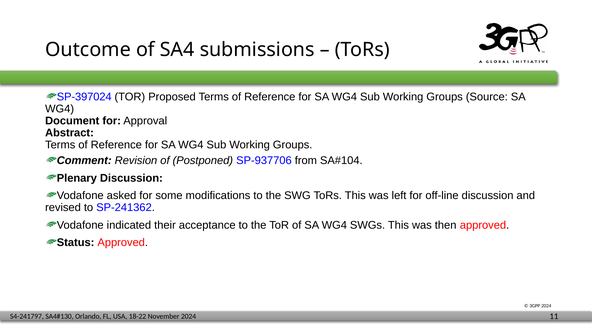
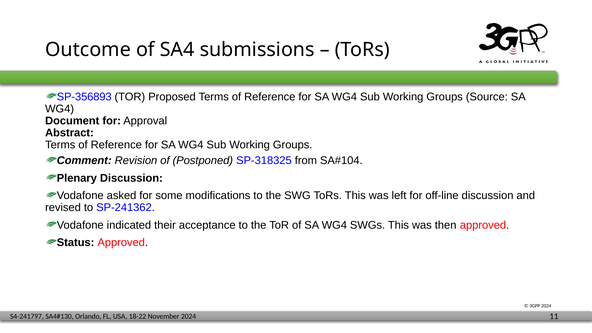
SP-397024: SP-397024 -> SP-356893
SP-937706: SP-937706 -> SP-318325
